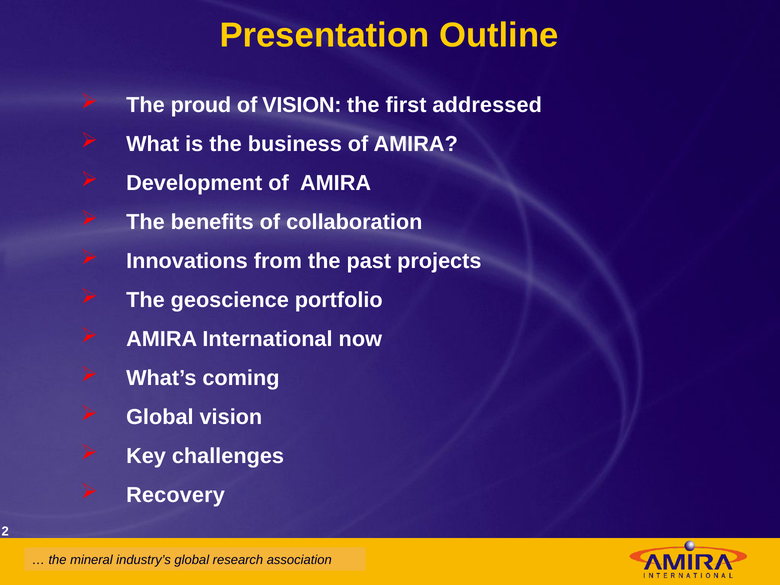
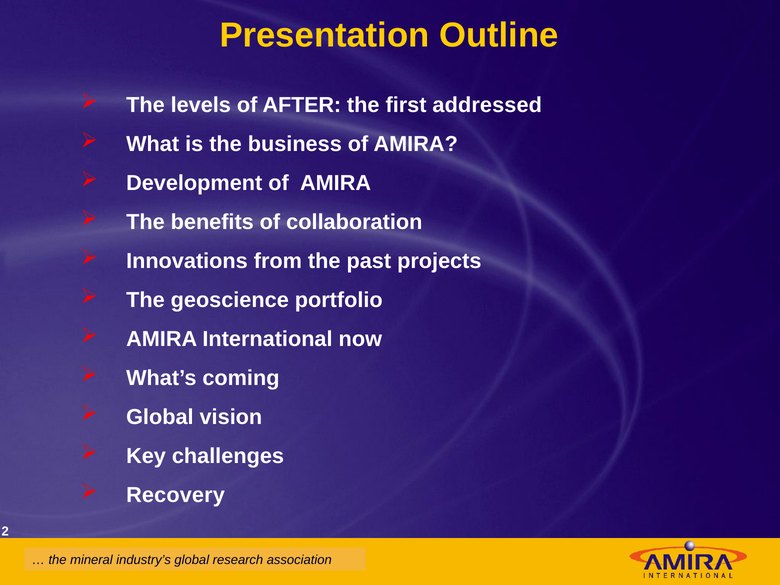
proud: proud -> levels
of VISION: VISION -> AFTER
